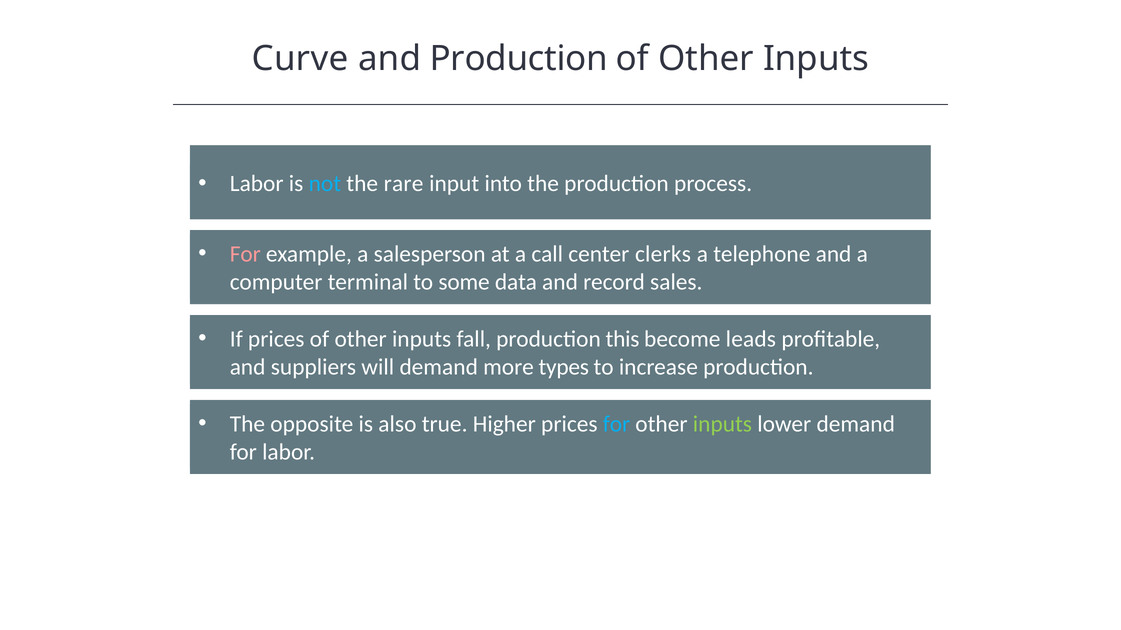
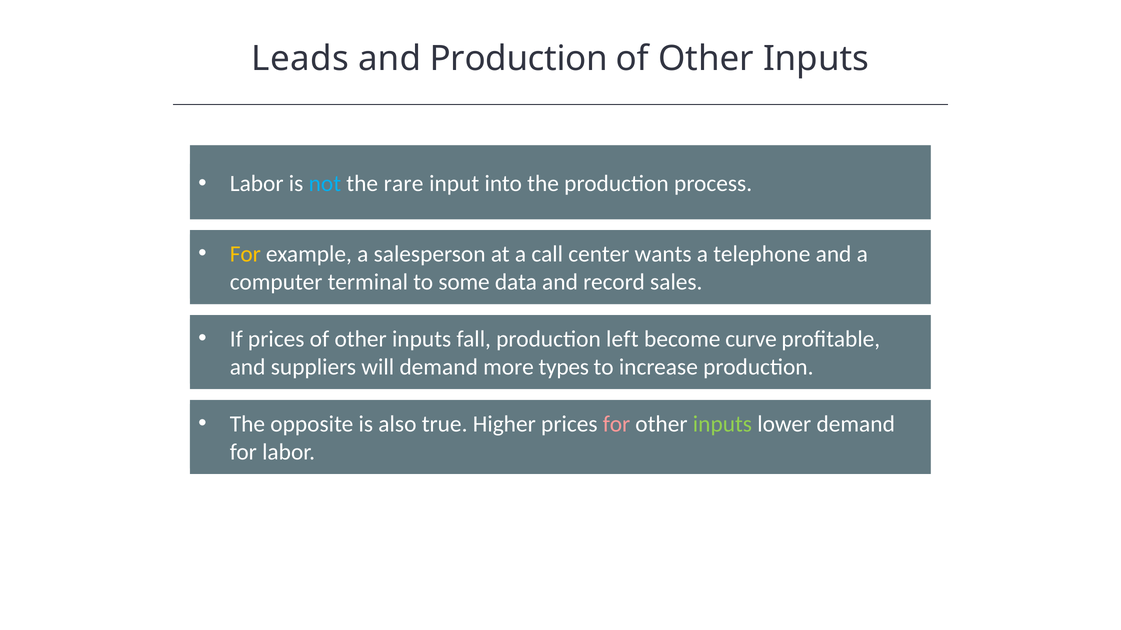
Curve: Curve -> Leads
For at (245, 254) colour: pink -> yellow
clerks: clerks -> wants
this: this -> left
leads: leads -> curve
for at (617, 424) colour: light blue -> pink
